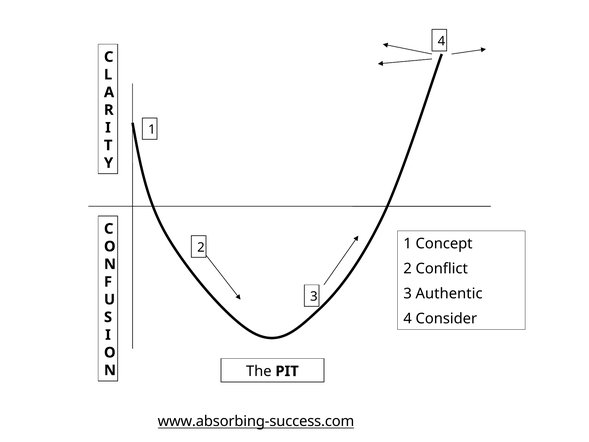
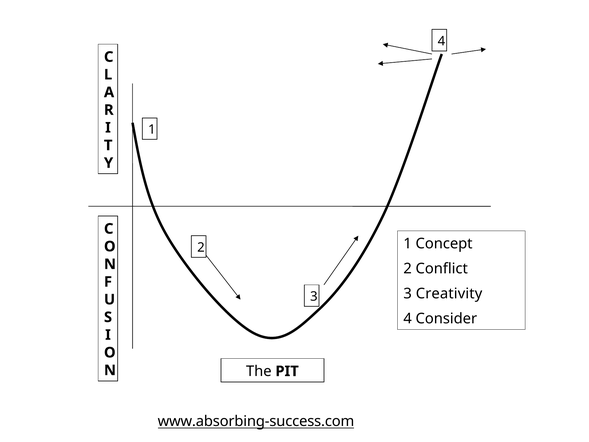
Authentic: Authentic -> Creativity
